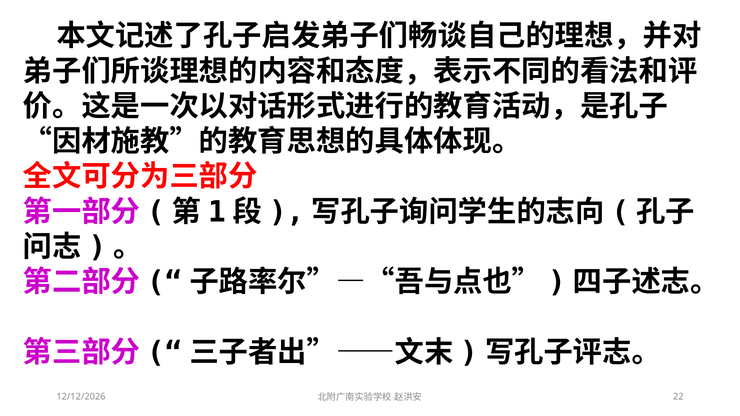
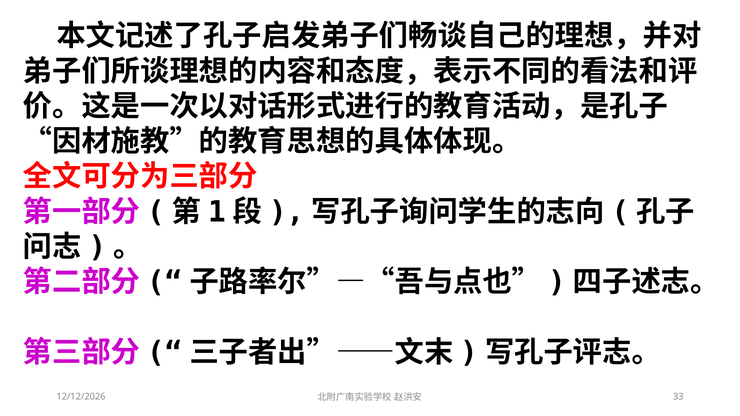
22: 22 -> 33
